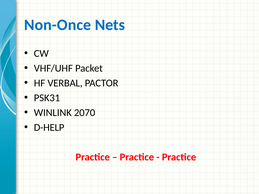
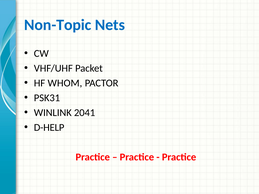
Non-Once: Non-Once -> Non-Topic
VERBAL: VERBAL -> WHOM
2070: 2070 -> 2041
